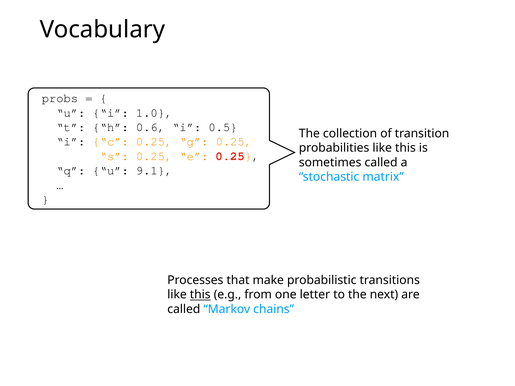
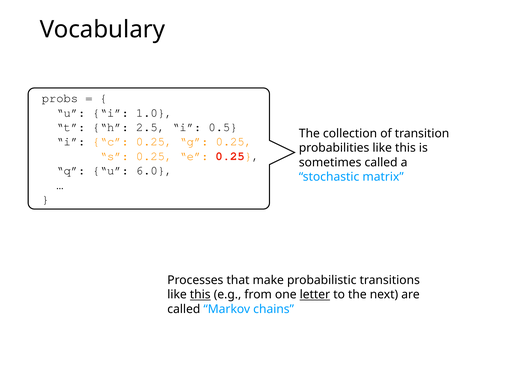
0.6: 0.6 -> 2.5
9.1: 9.1 -> 6.0
letter underline: none -> present
